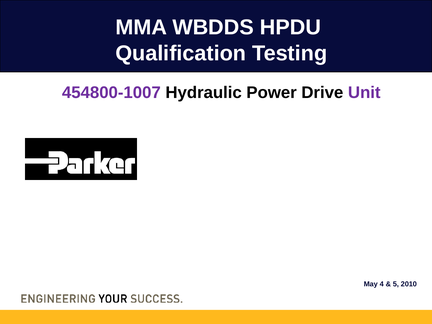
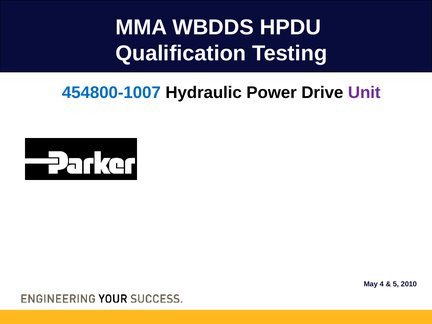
454800-1007 colour: purple -> blue
